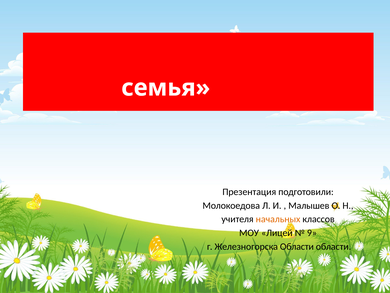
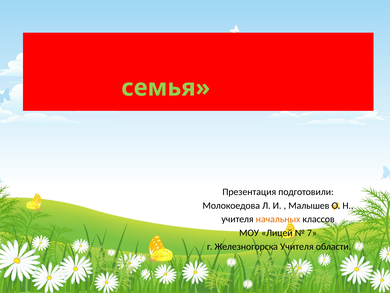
семья colour: white -> light green
9: 9 -> 7
Железногорска Области: Области -> Учителя
